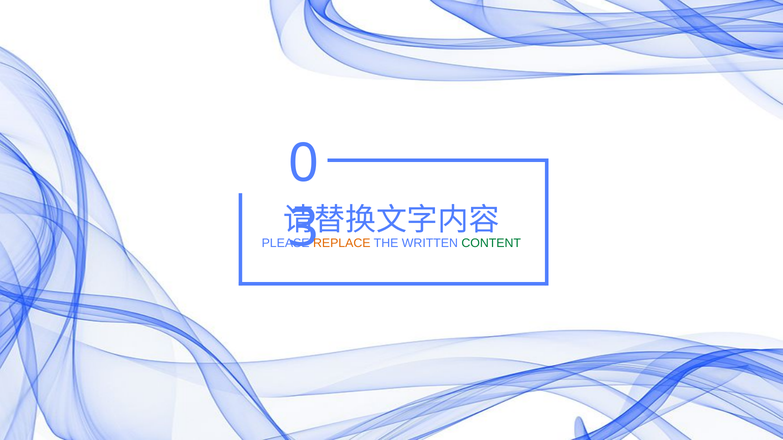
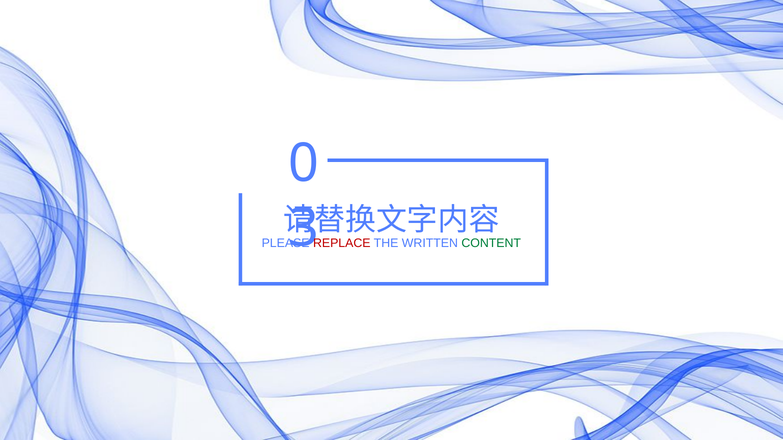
REPLACE colour: orange -> red
